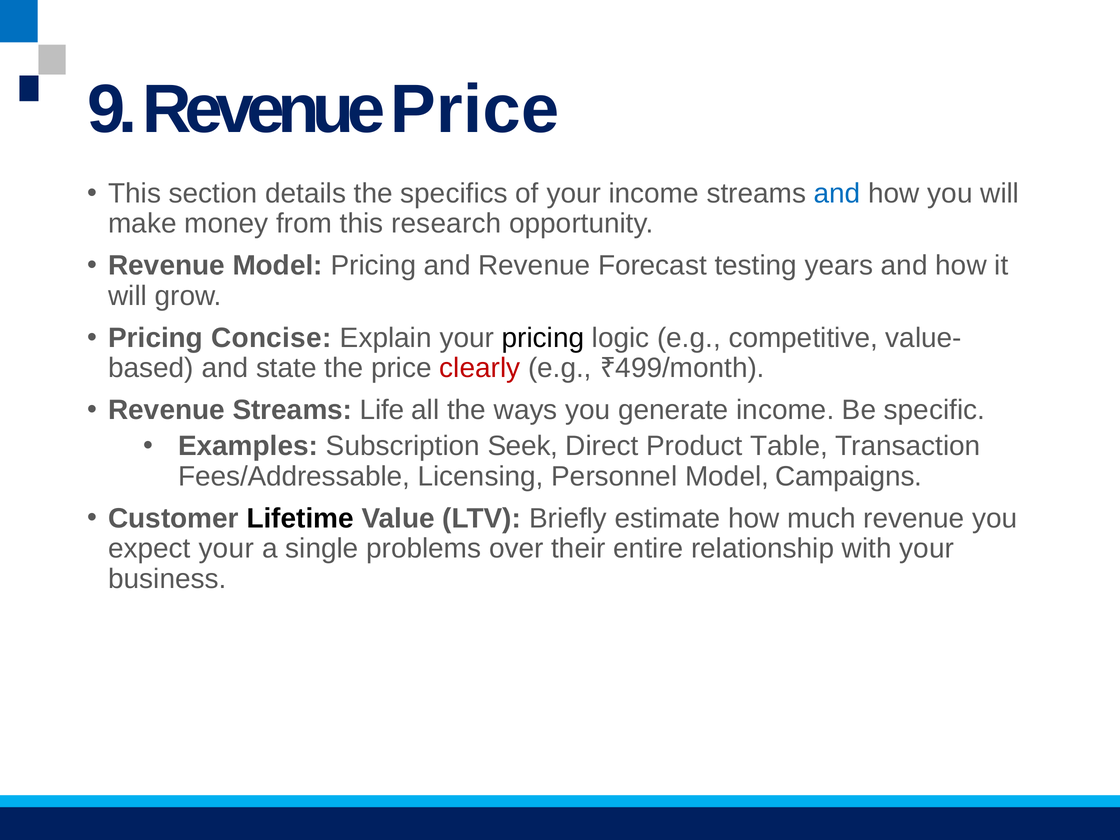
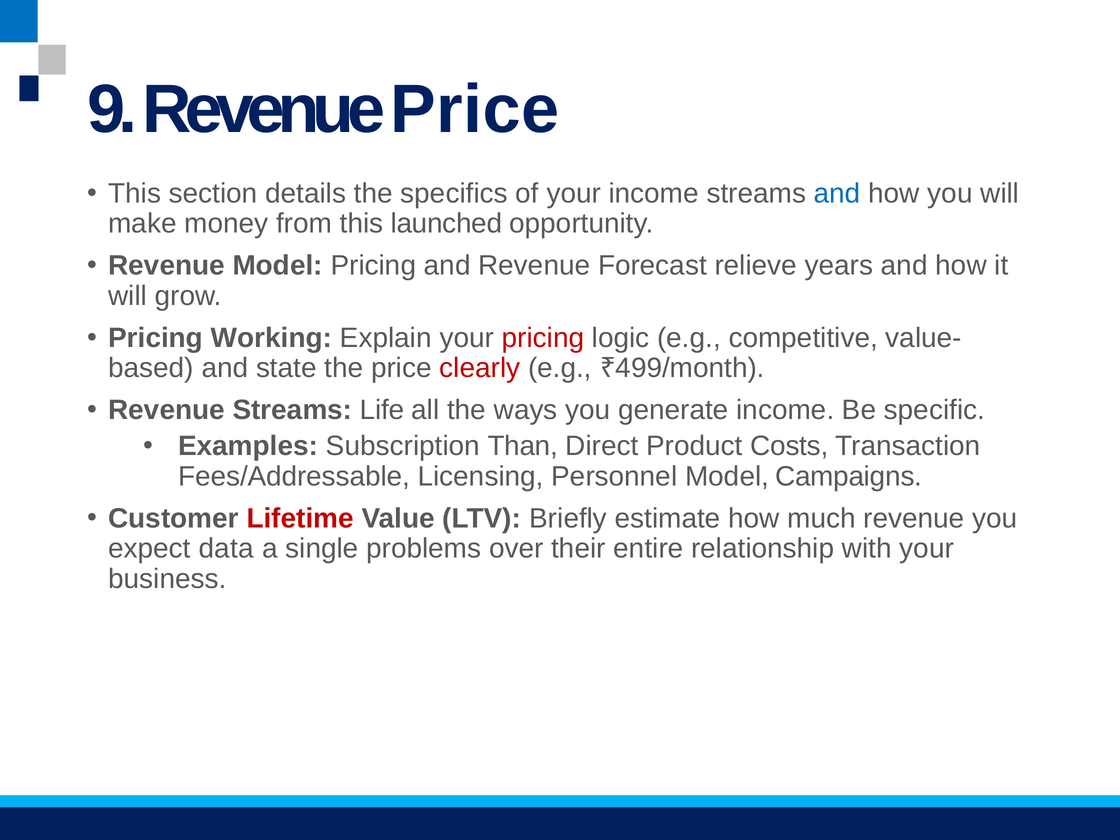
research: research -> launched
testing: testing -> relieve
Concise: Concise -> Working
pricing at (543, 338) colour: black -> red
Seek: Seek -> Than
Table: Table -> Costs
Lifetime colour: black -> red
expect your: your -> data
